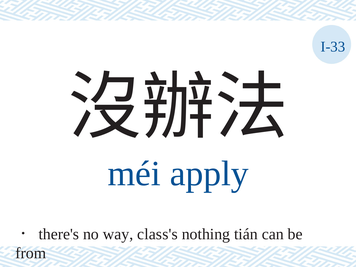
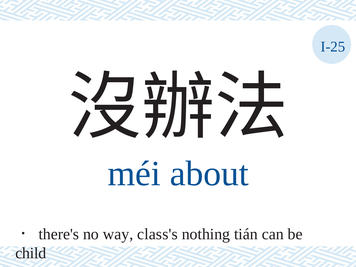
I-33: I-33 -> I-25
apply: apply -> about
from: from -> child
